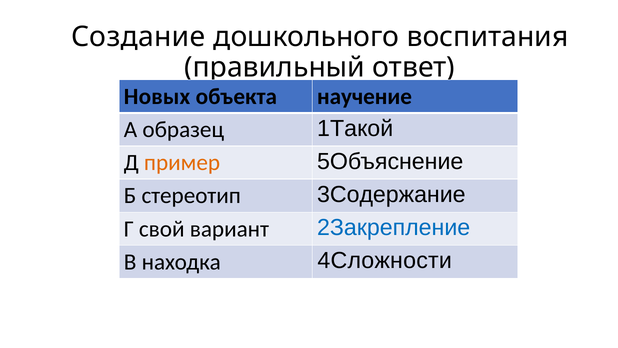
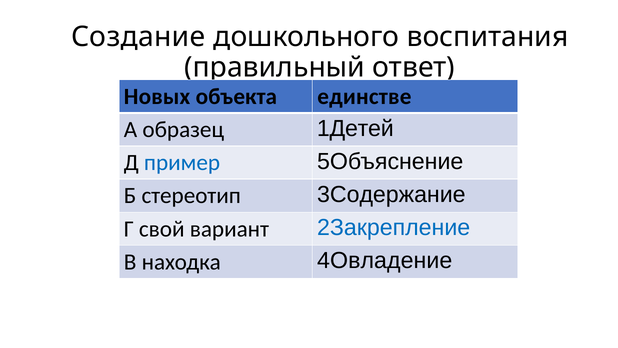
научение: научение -> единстве
1Такой: 1Такой -> 1Детей
пример colour: orange -> blue
4Сложности: 4Сложности -> 4Овладение
